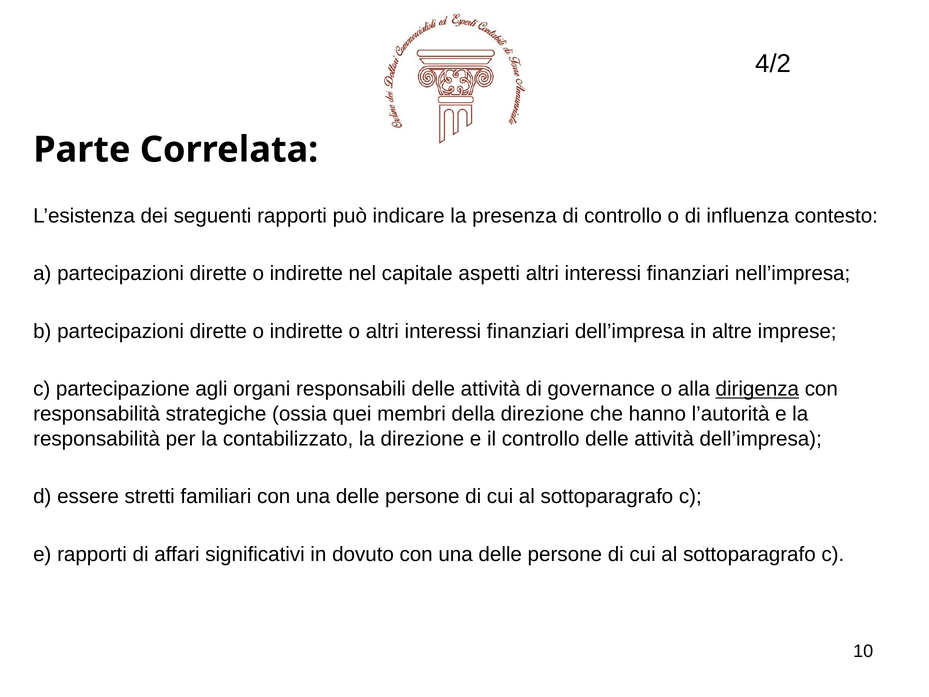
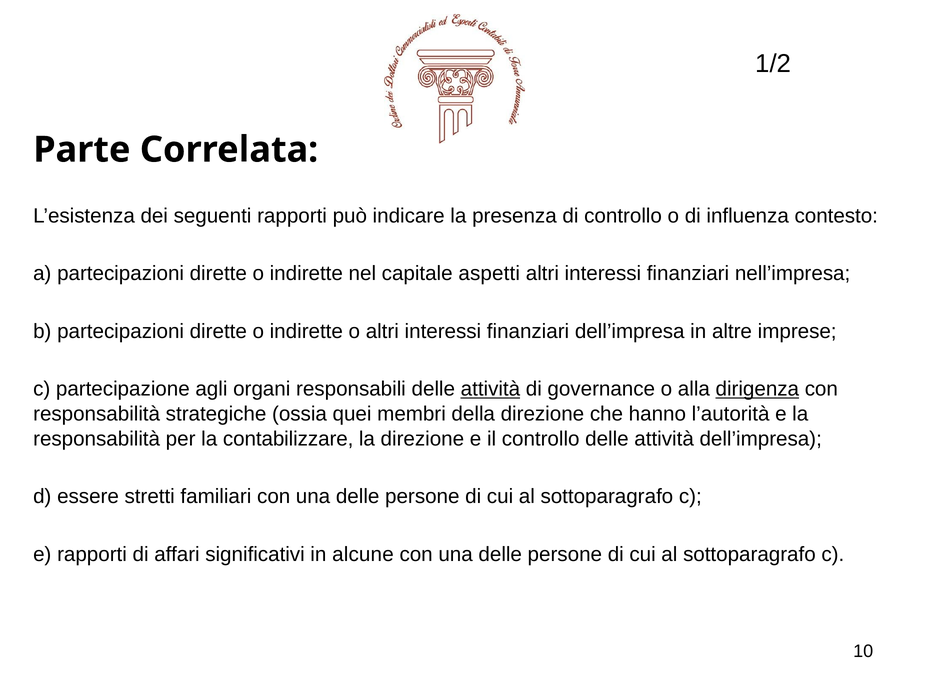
4/2: 4/2 -> 1/2
attività at (490, 389) underline: none -> present
contabilizzato: contabilizzato -> contabilizzare
dovuto: dovuto -> alcune
